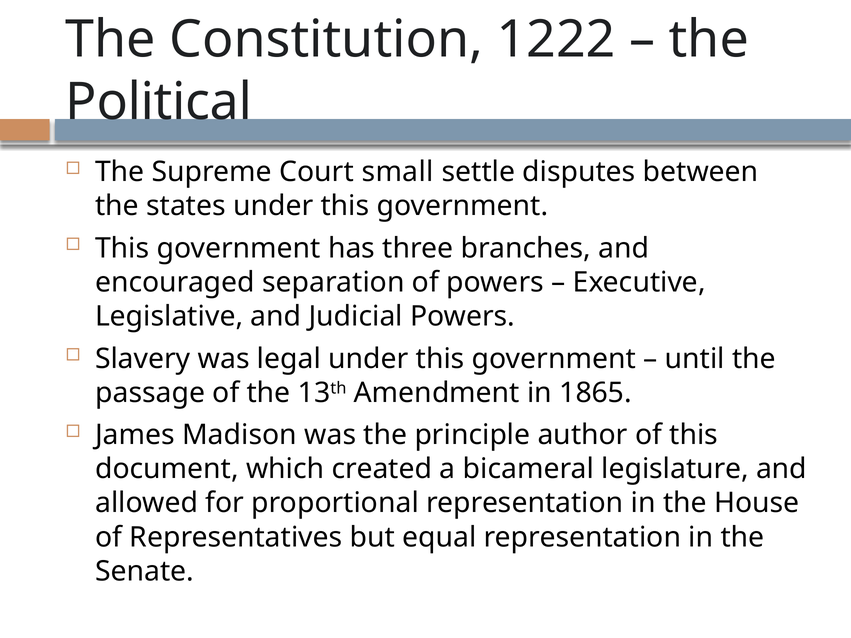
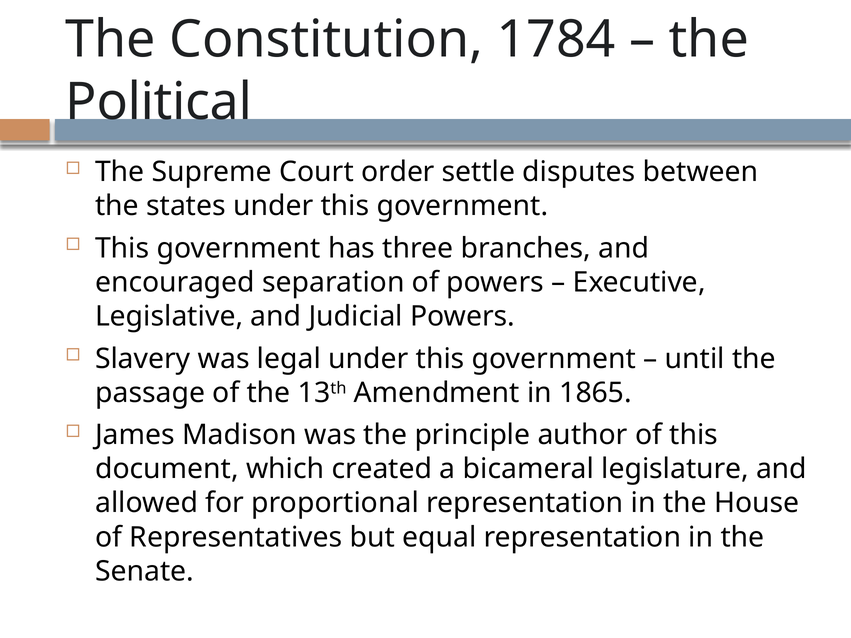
1222: 1222 -> 1784
small: small -> order
